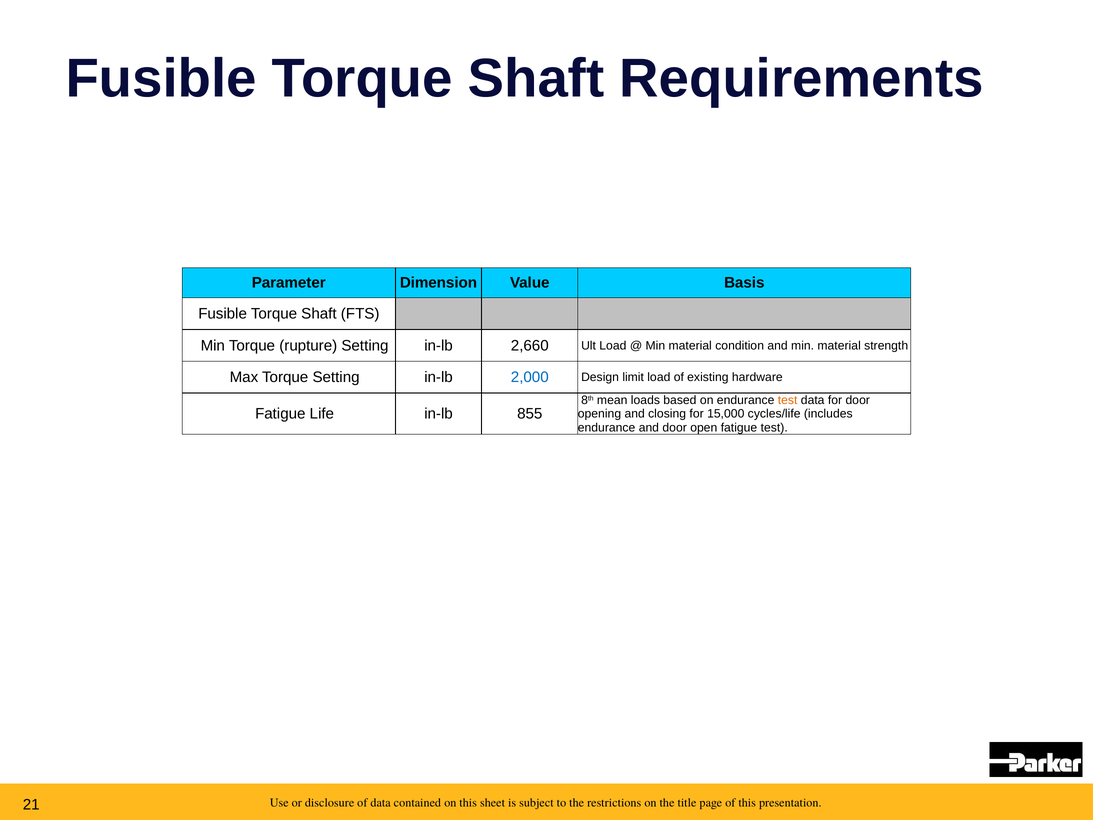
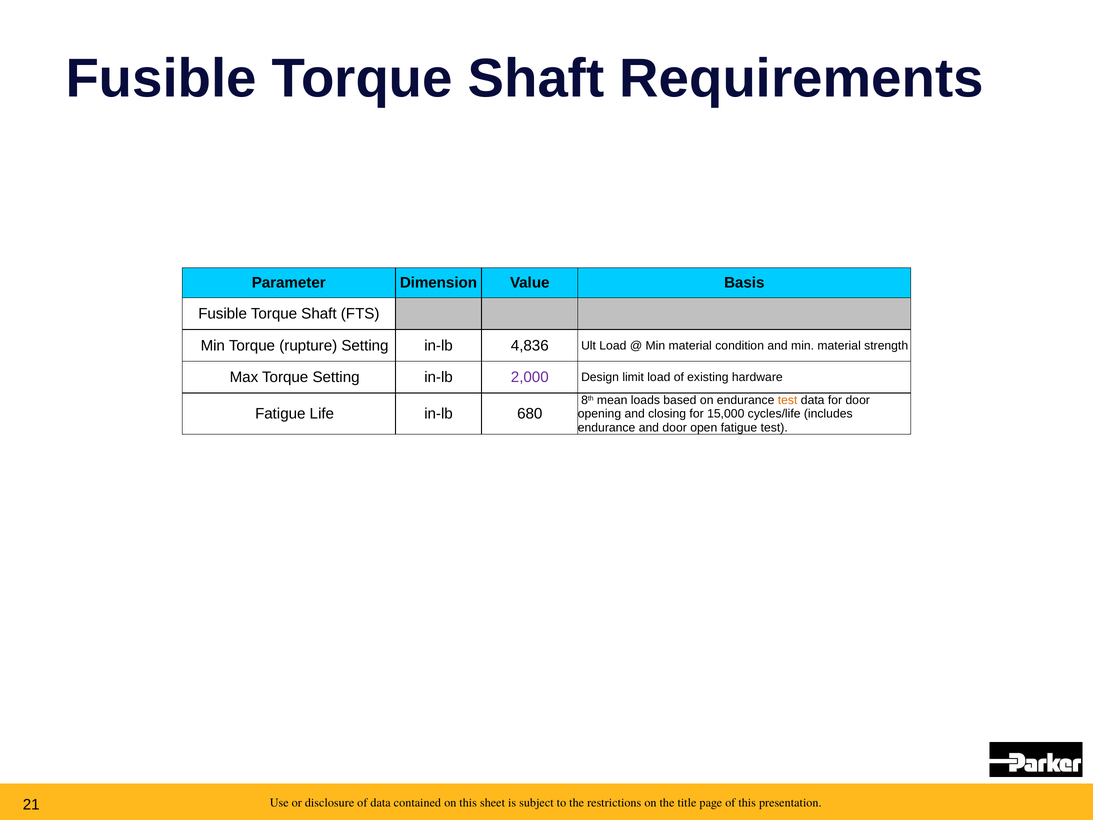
2,660: 2,660 -> 4,836
2,000 colour: blue -> purple
855: 855 -> 680
